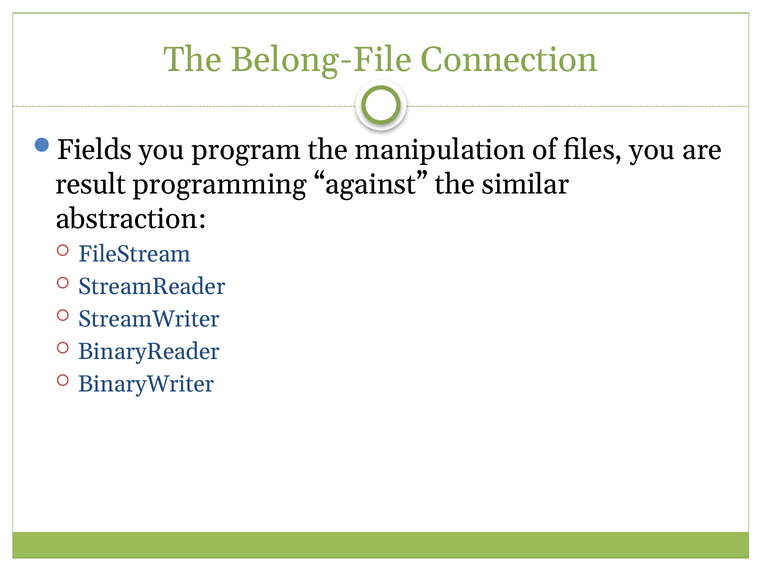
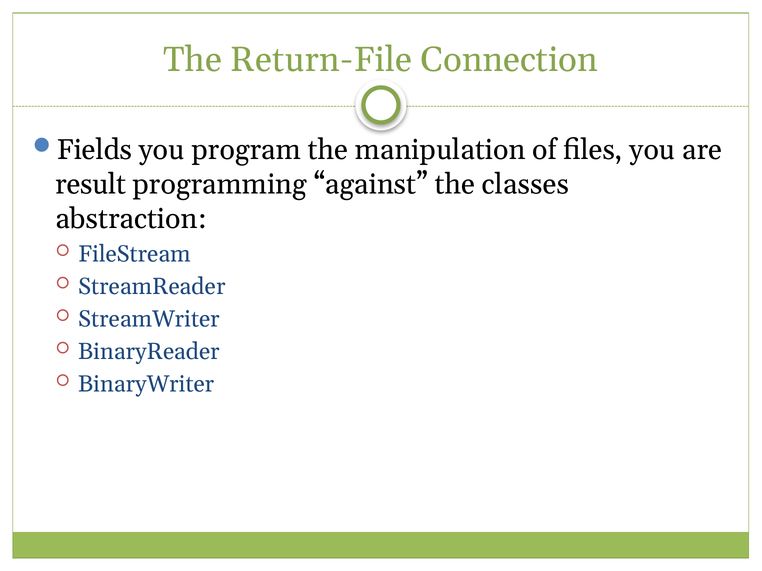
Belong-File: Belong-File -> Return-File
similar: similar -> classes
